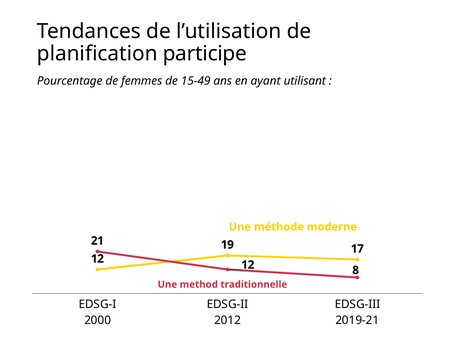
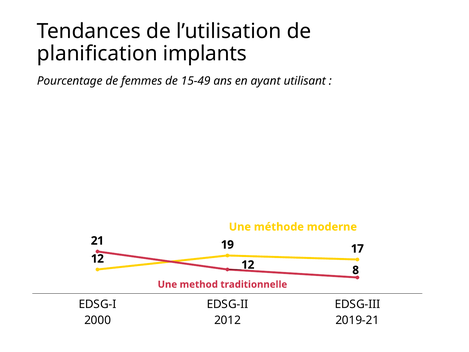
participe: participe -> implants
